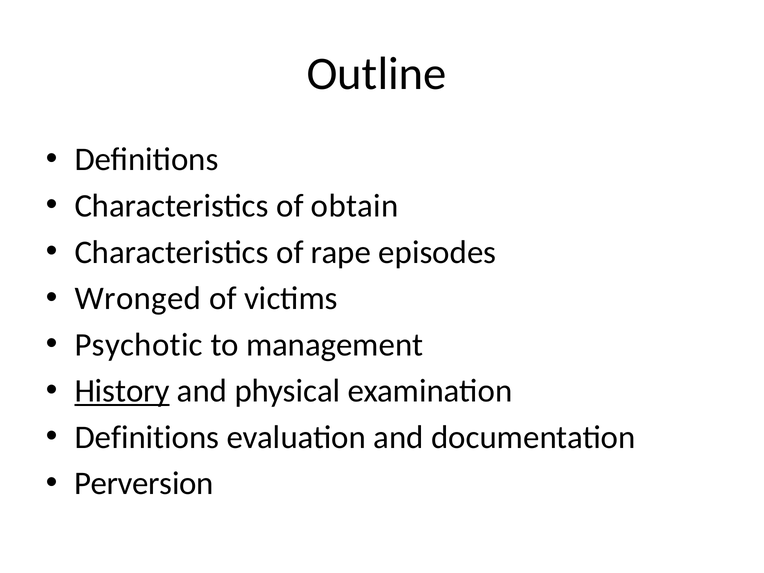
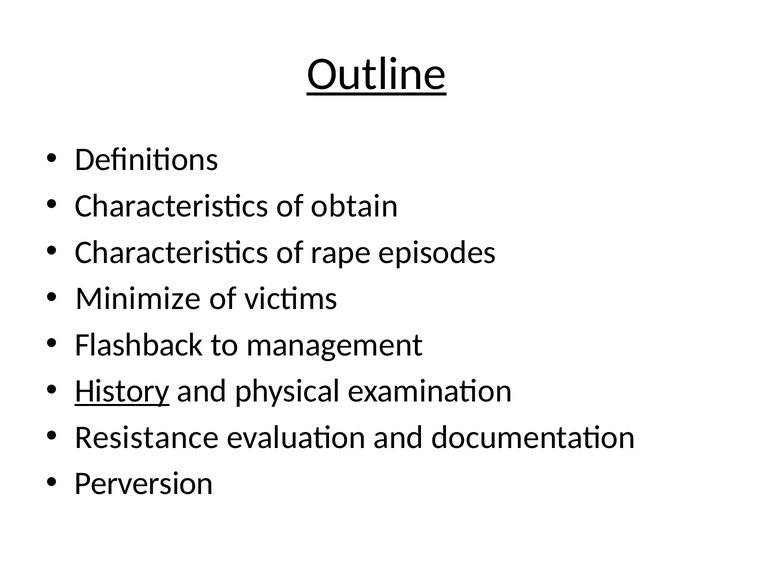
Outline underline: none -> present
Wronged: Wronged -> Minimize
Psychotic: Psychotic -> Flashback
Definitions at (147, 437): Definitions -> Resistance
